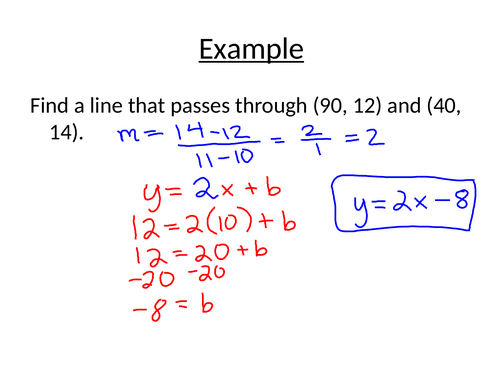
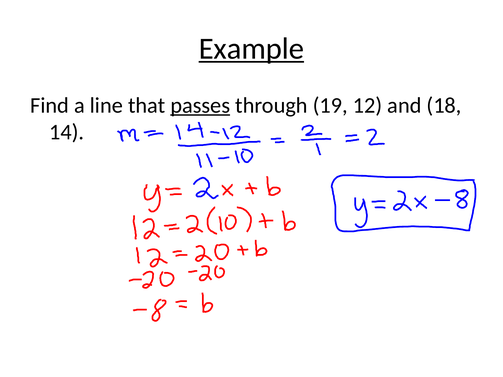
passes underline: none -> present
90: 90 -> 19
40: 40 -> 18
